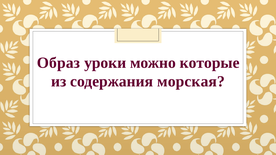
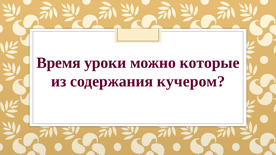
Образ: Образ -> Время
морская: морская -> кучером
